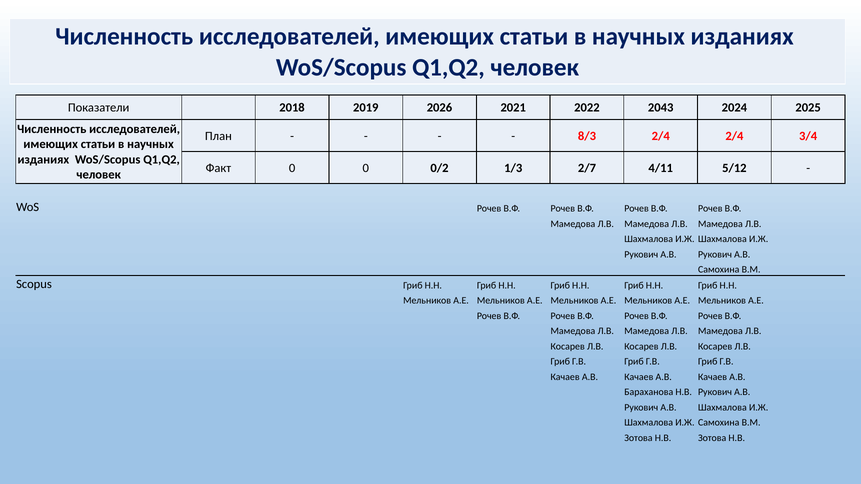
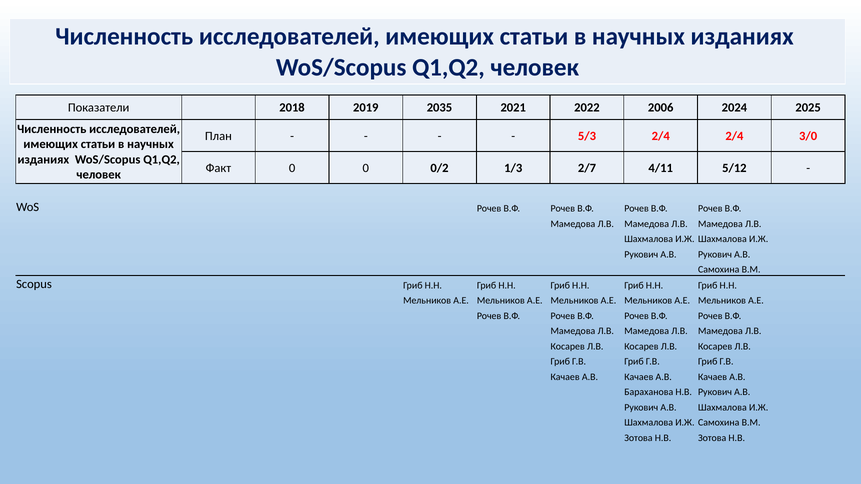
2026: 2026 -> 2035
2043: 2043 -> 2006
8/3: 8/3 -> 5/3
3/4: 3/4 -> 3/0
